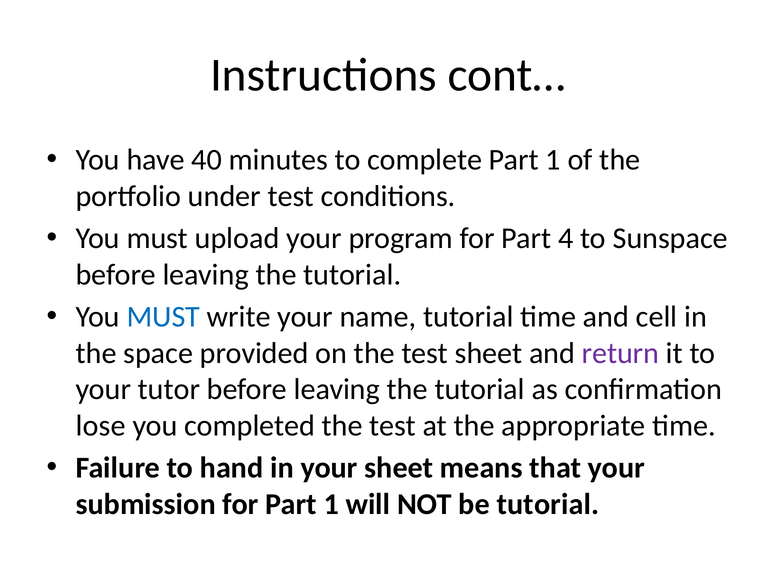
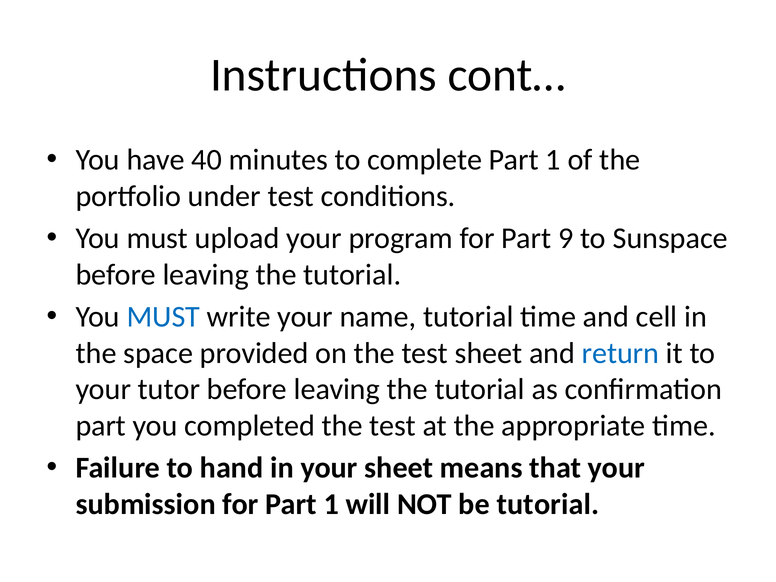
4: 4 -> 9
return colour: purple -> blue
lose at (101, 426): lose -> part
